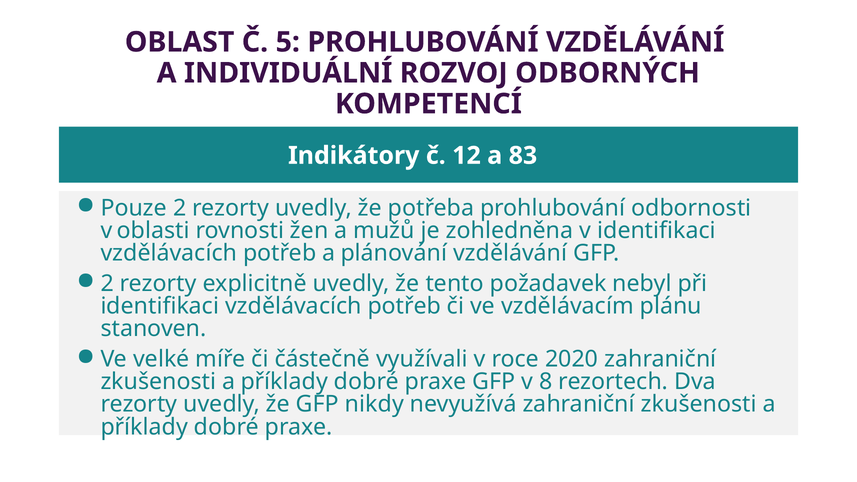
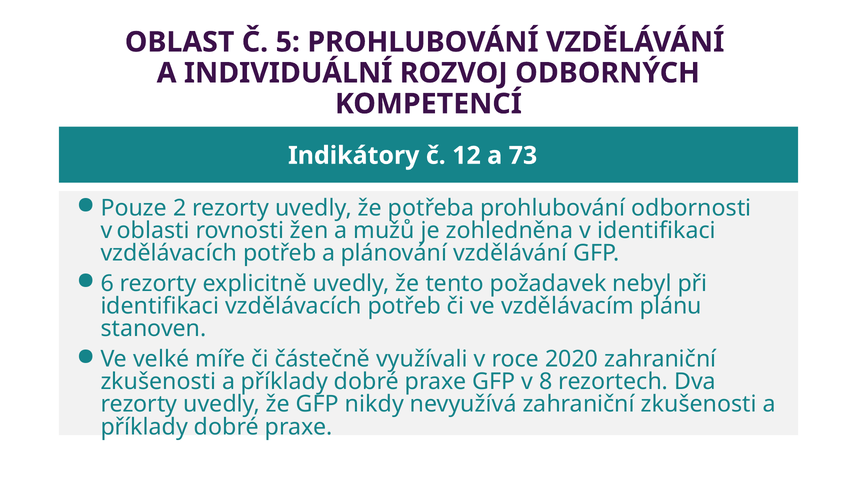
83: 83 -> 73
2 at (107, 284): 2 -> 6
